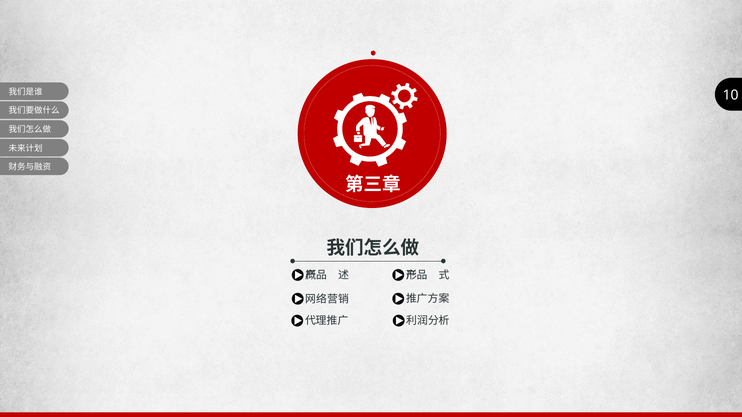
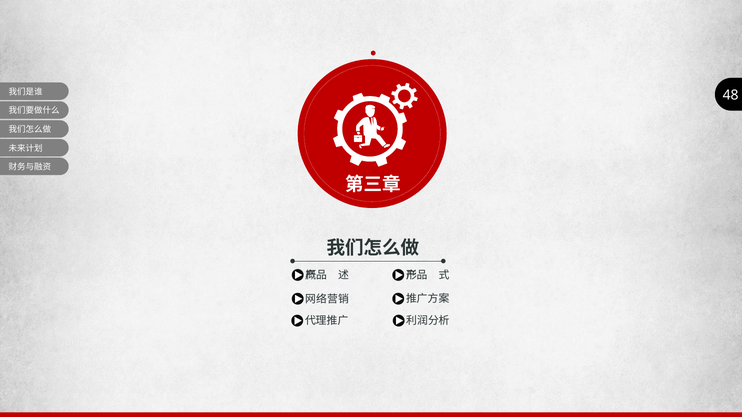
10: 10 -> 48
